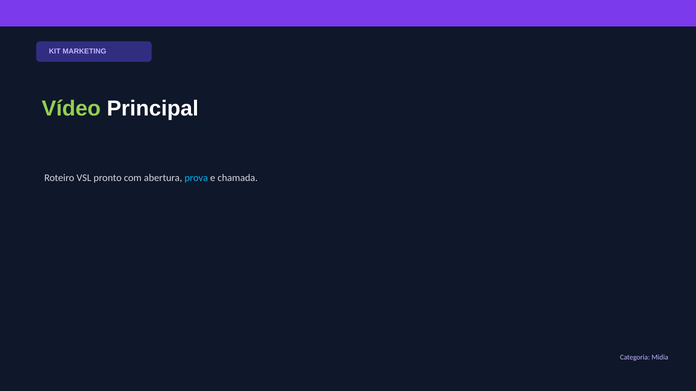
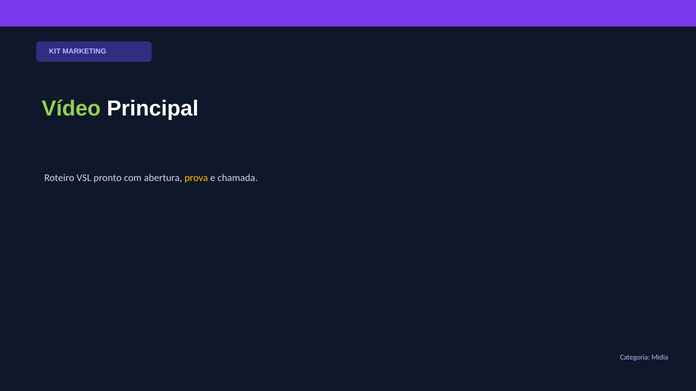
prova colour: light blue -> yellow
